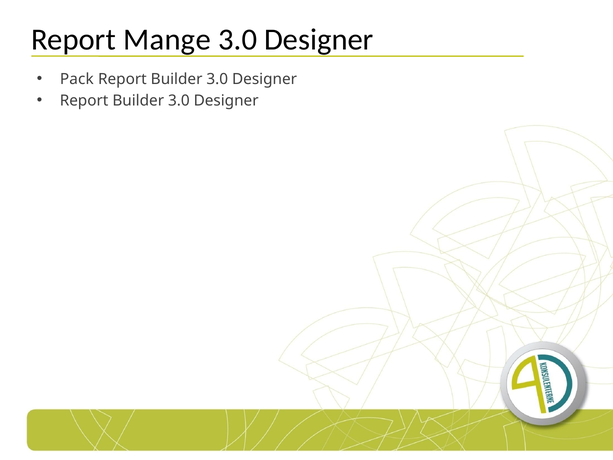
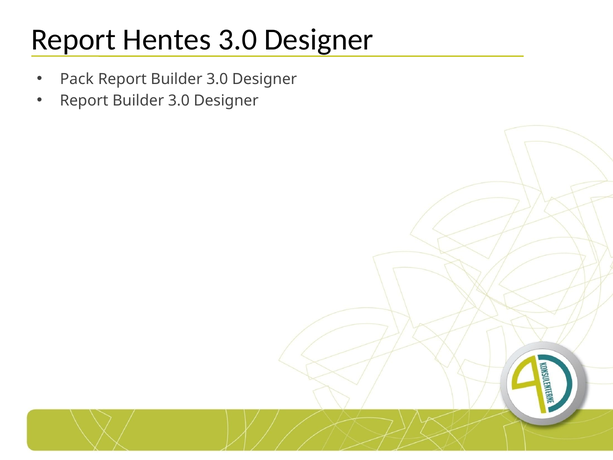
Mange: Mange -> Hentes
